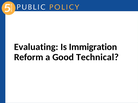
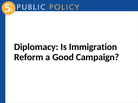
Evaluating: Evaluating -> Diplomacy
Technical: Technical -> Campaign
